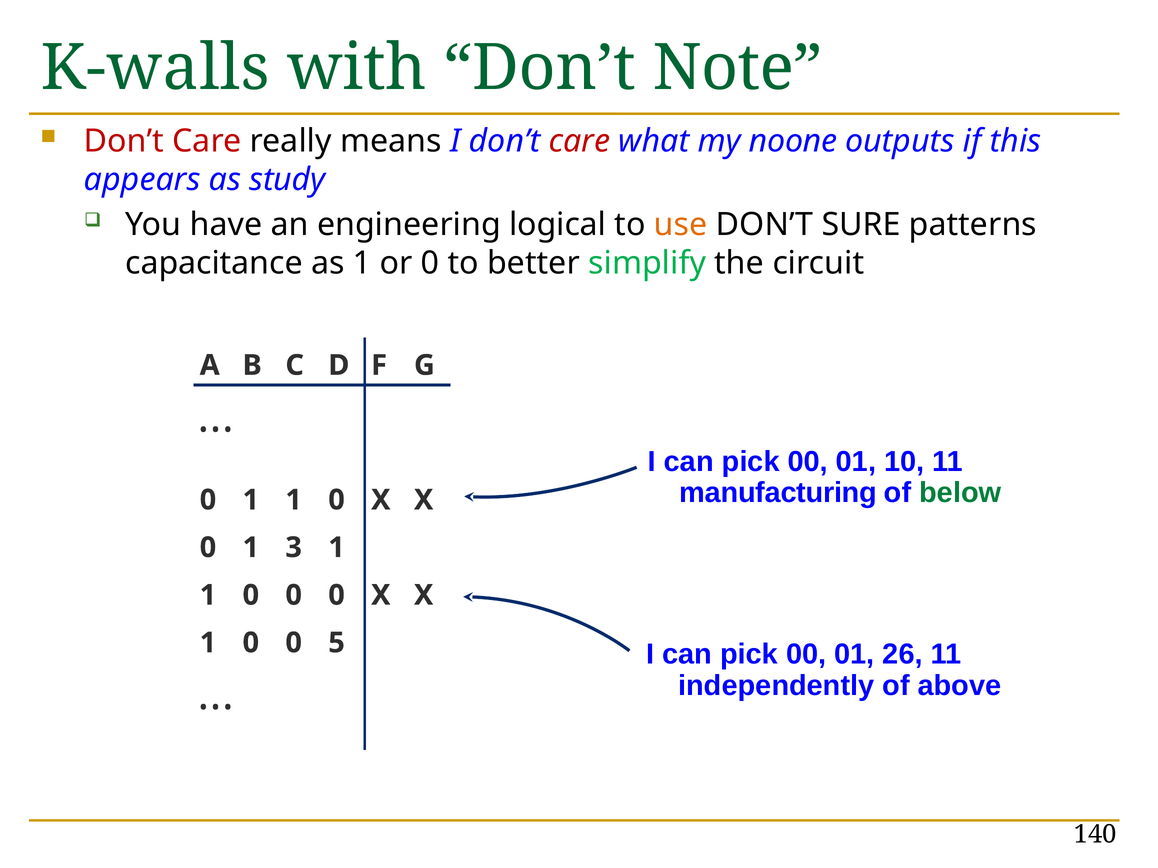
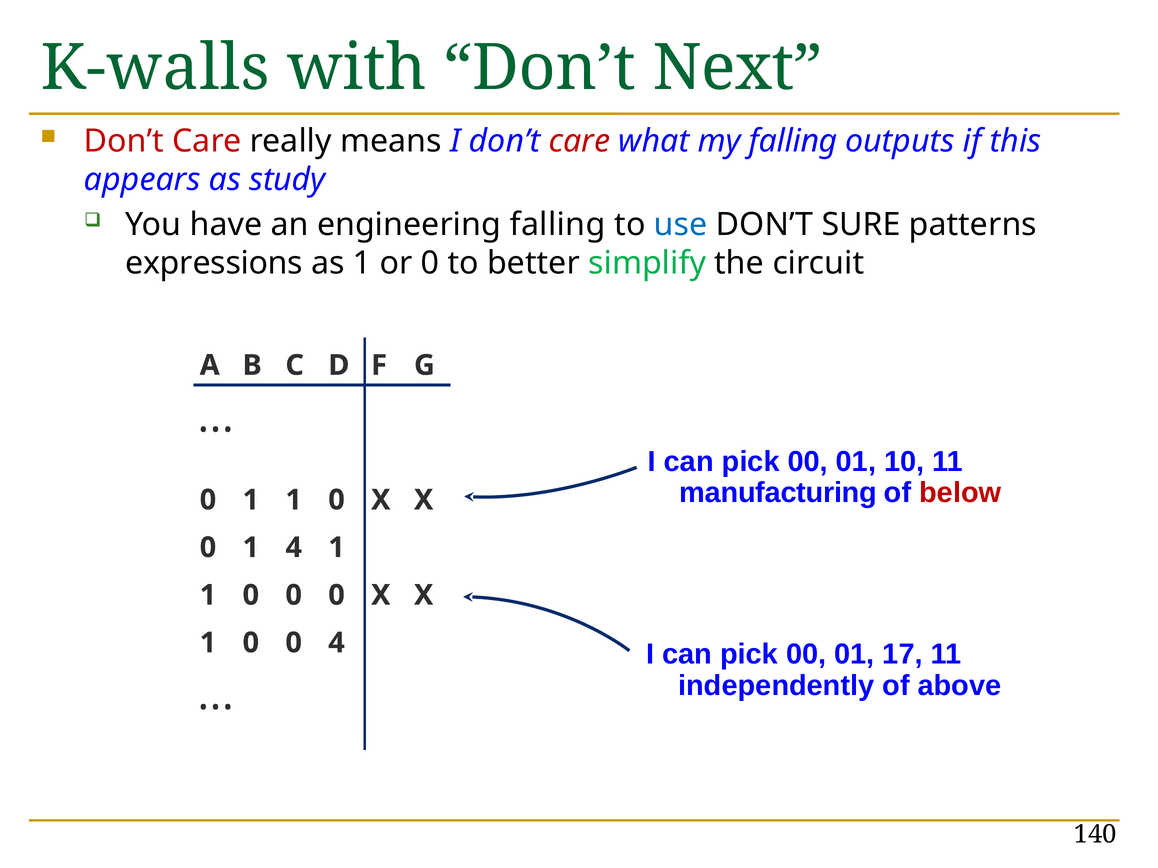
Note: Note -> Next
my noone: noone -> falling
engineering logical: logical -> falling
use colour: orange -> blue
capacitance: capacitance -> expressions
below colour: green -> red
1 3: 3 -> 4
0 5: 5 -> 4
26: 26 -> 17
